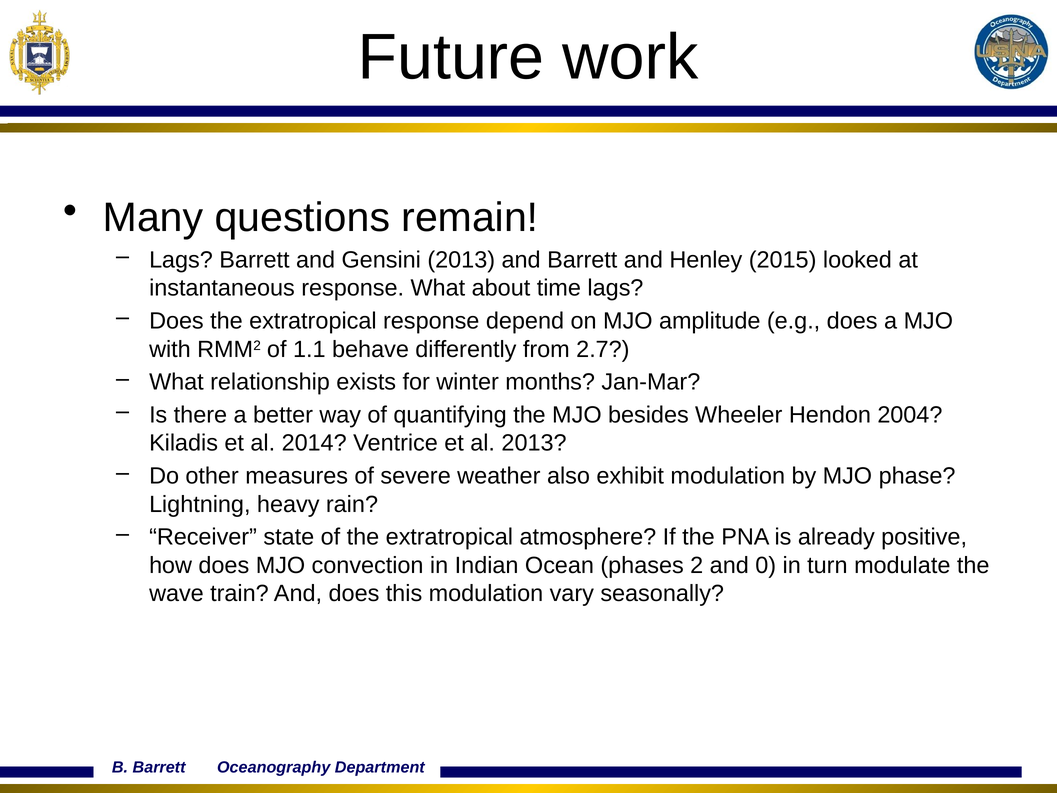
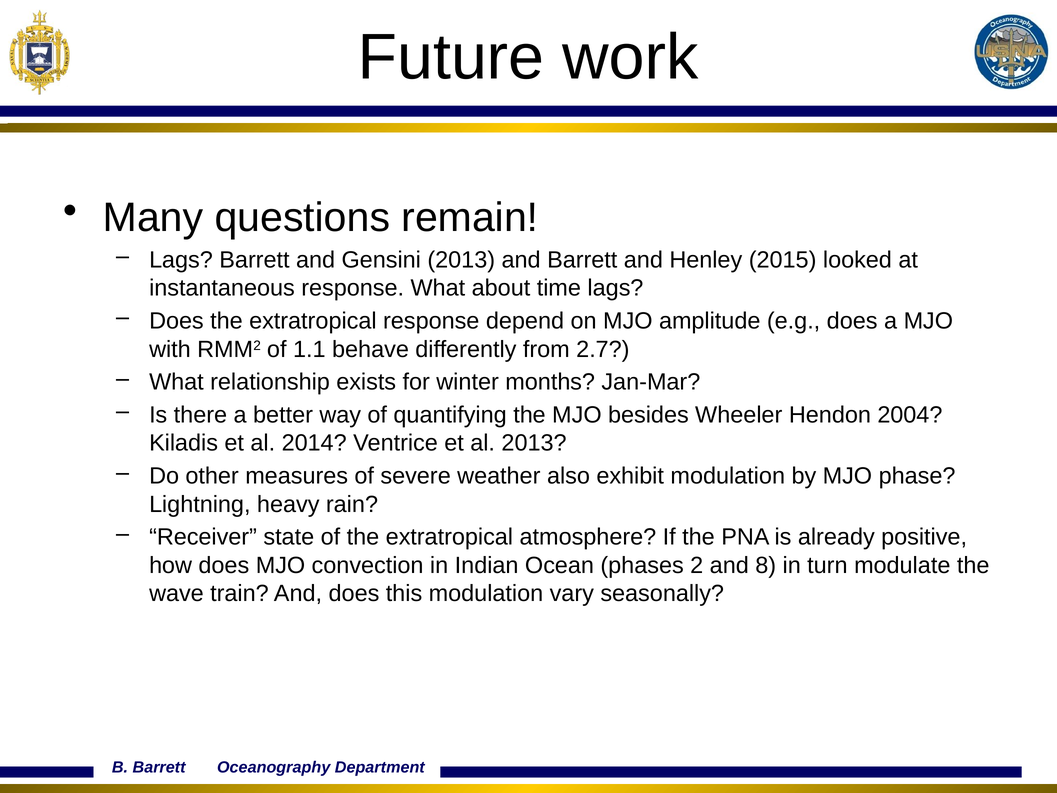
0: 0 -> 8
